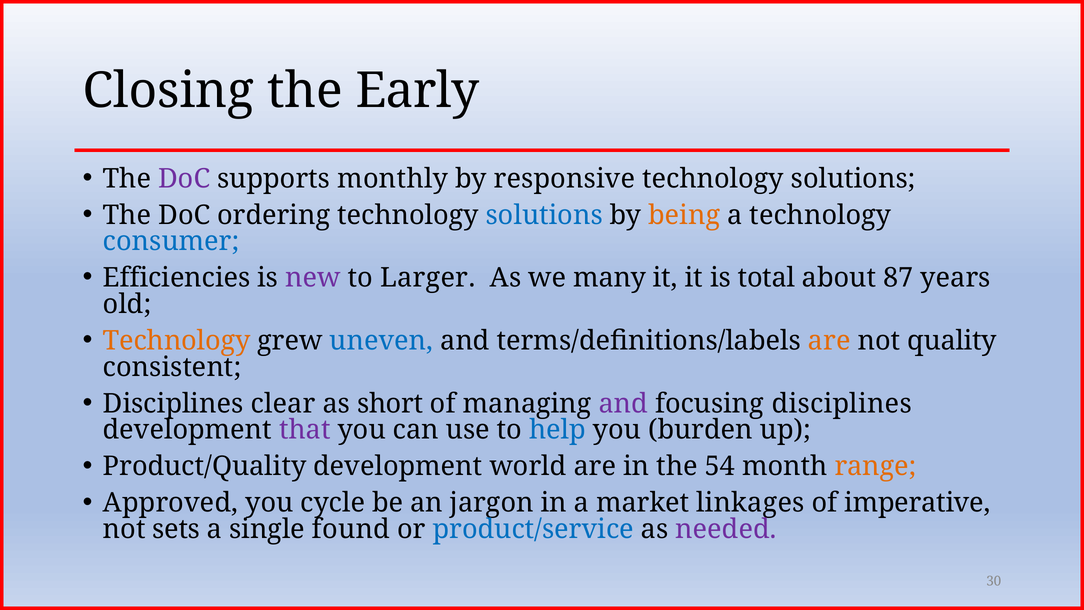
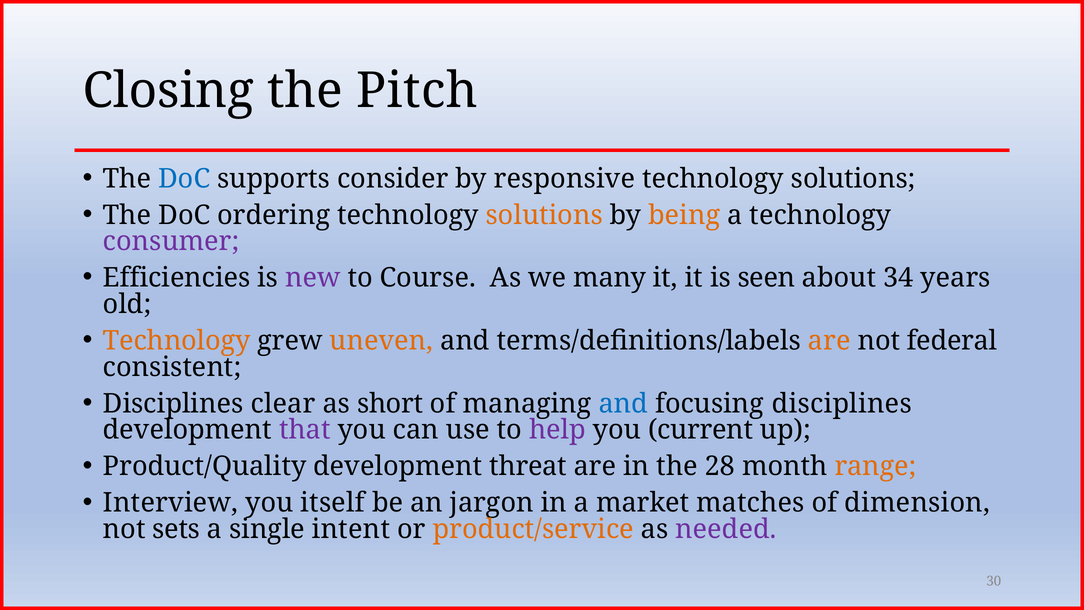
Early: Early -> Pitch
DoC at (184, 178) colour: purple -> blue
monthly: monthly -> consider
solutions at (544, 215) colour: blue -> orange
consumer colour: blue -> purple
Larger: Larger -> Course
total: total -> seen
87: 87 -> 34
uneven colour: blue -> orange
quality: quality -> federal
and at (623, 403) colour: purple -> blue
help colour: blue -> purple
burden: burden -> current
world: world -> threat
54: 54 -> 28
Approved: Approved -> Interview
cycle: cycle -> itself
linkages: linkages -> matches
imperative: imperative -> dimension
found: found -> intent
product/service colour: blue -> orange
